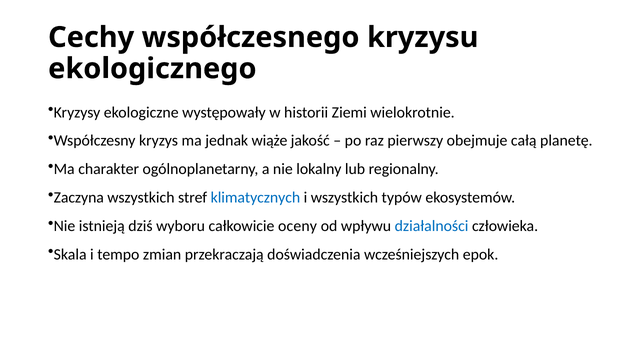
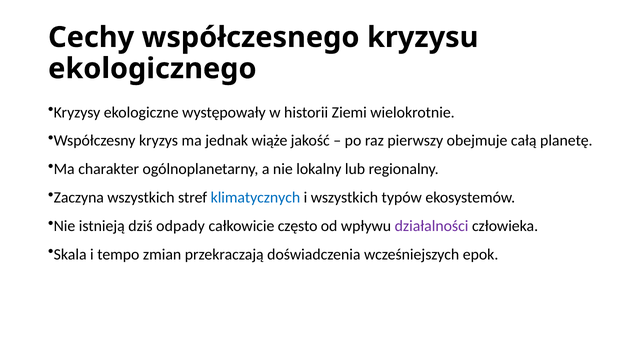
wyboru: wyboru -> odpady
oceny: oceny -> często
działalności colour: blue -> purple
